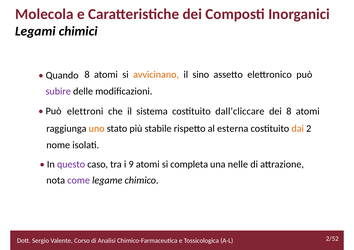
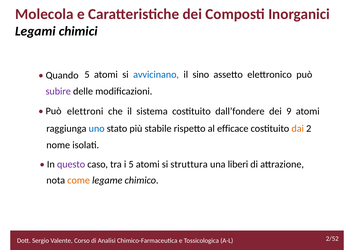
Quando 8: 8 -> 5
avvicinano colour: orange -> blue
dall’cliccare: dall’cliccare -> dall’fondere
dei 8: 8 -> 9
uno colour: orange -> blue
esterna: esterna -> efficace
i 9: 9 -> 5
completa: completa -> struttura
nelle: nelle -> liberi
come colour: purple -> orange
